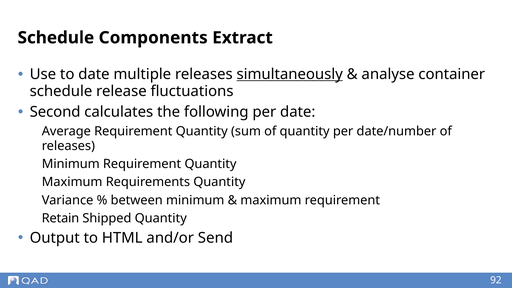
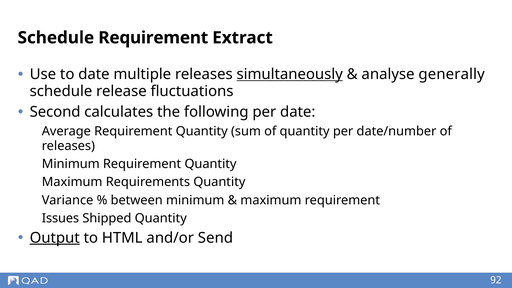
Schedule Components: Components -> Requirement
container: container -> generally
Retain: Retain -> Issues
Output underline: none -> present
